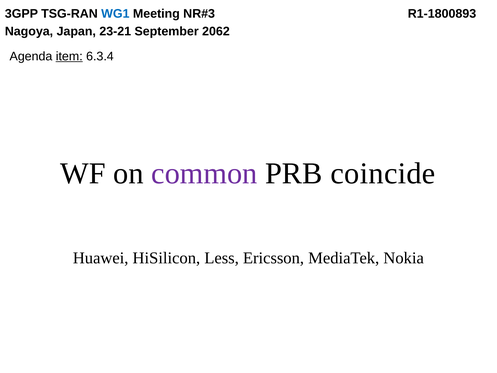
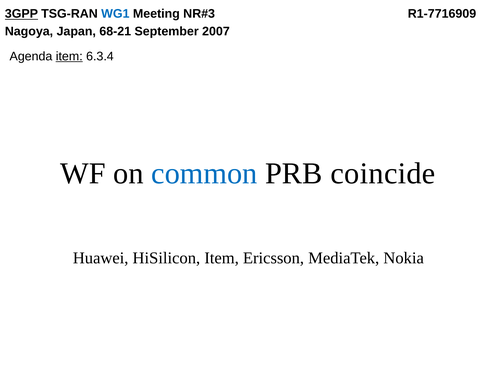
3GPP underline: none -> present
R1-1800893: R1-1800893 -> R1-7716909
23-21: 23-21 -> 68-21
2062: 2062 -> 2007
common colour: purple -> blue
HiSilicon Less: Less -> Item
